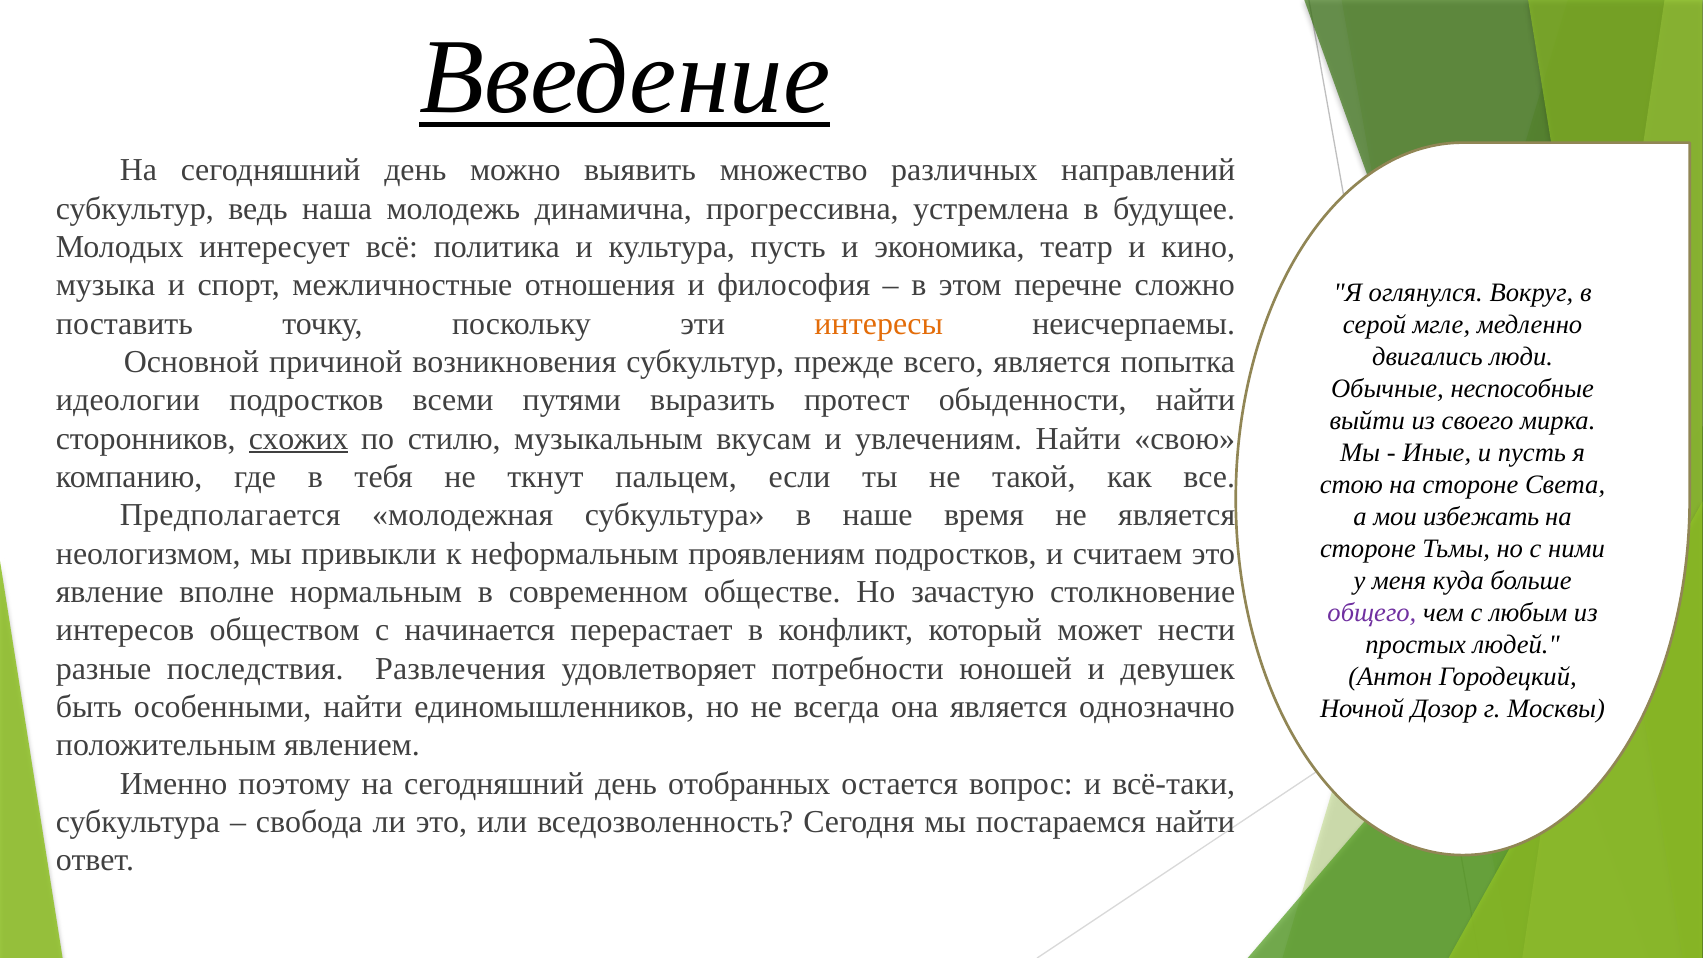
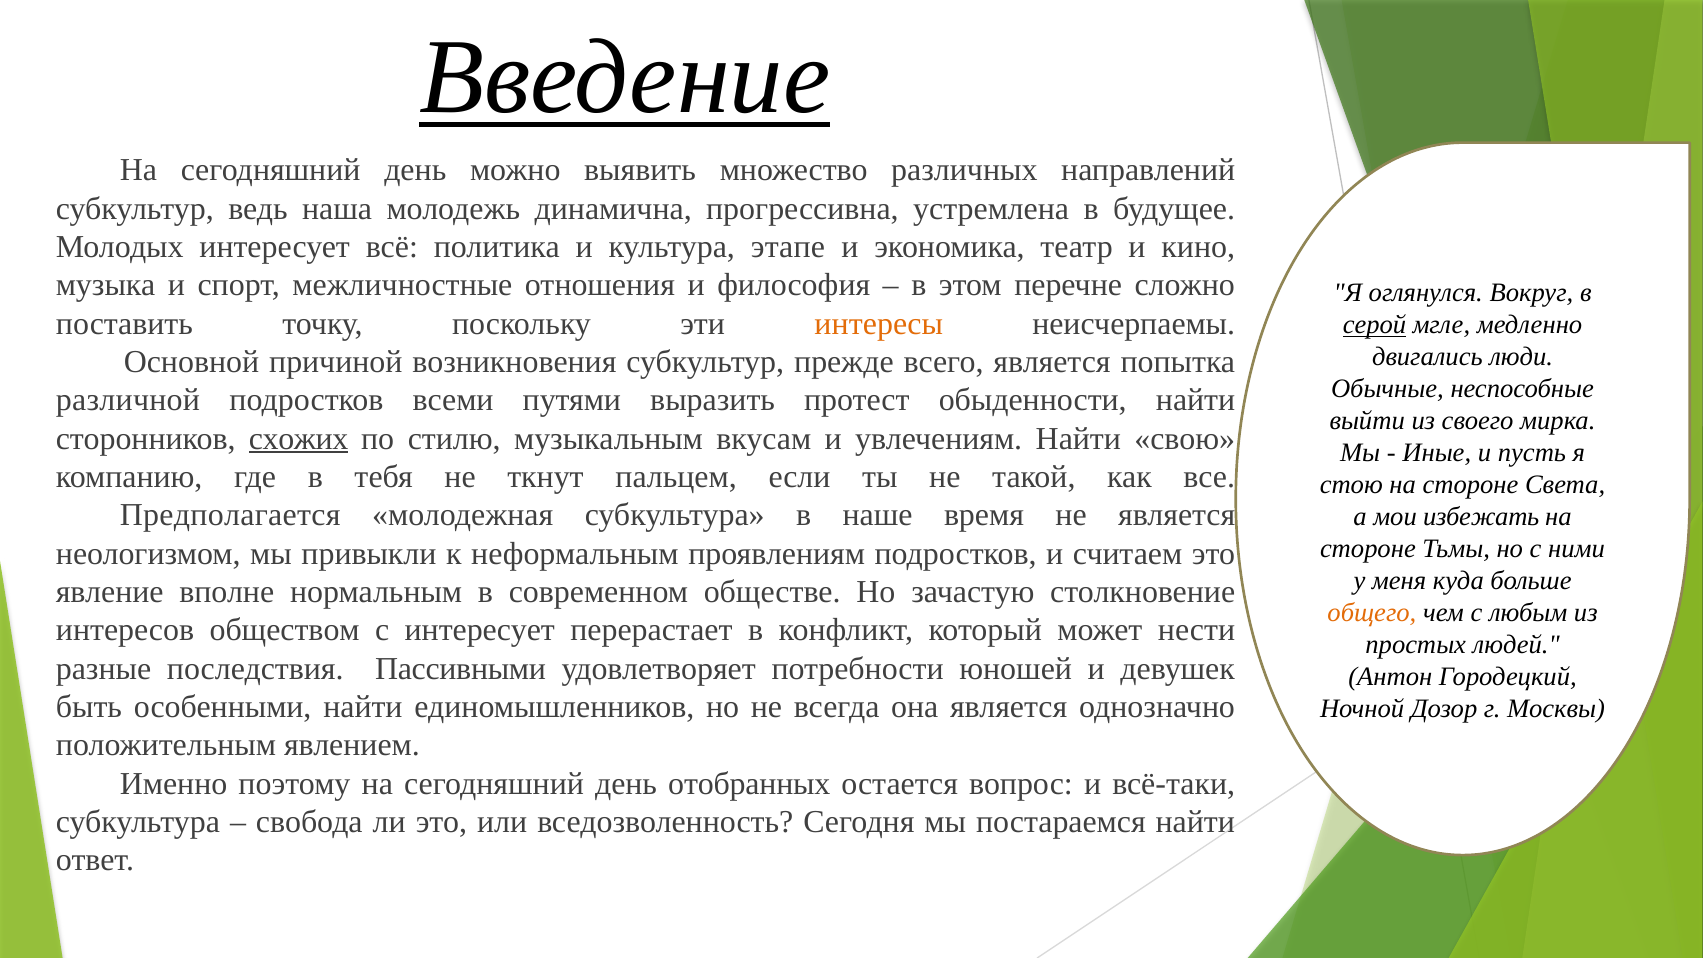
культура пусть: пусть -> этапе
серой underline: none -> present
идеологии: идеологии -> различной
общего colour: purple -> orange
с начинается: начинается -> интересует
Развлечения: Развлечения -> Пассивными
